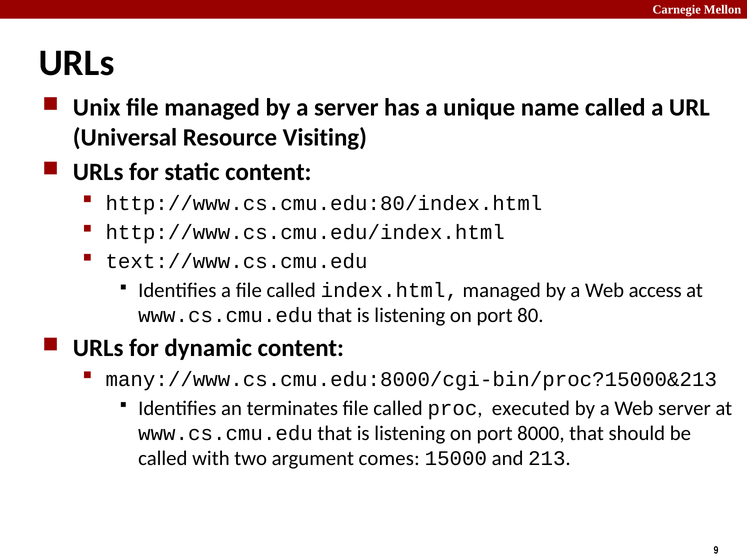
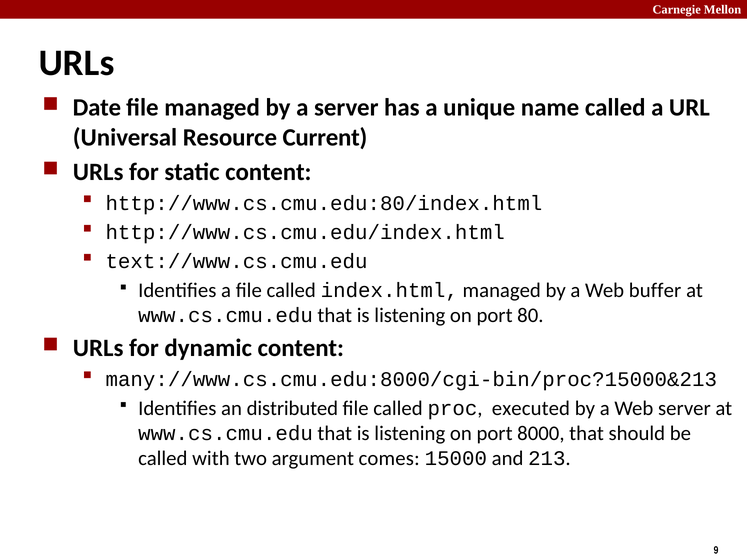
Unix: Unix -> Date
Visiting: Visiting -> Current
access: access -> buffer
terminates: terminates -> distributed
